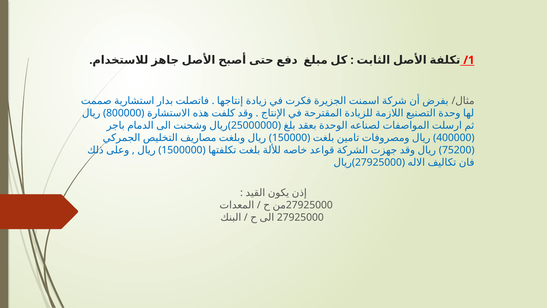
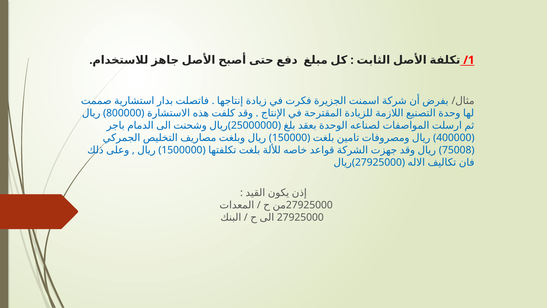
75200: 75200 -> 75008
